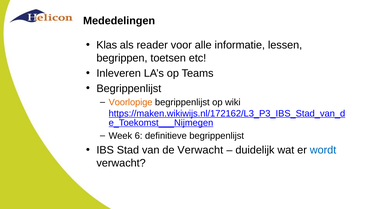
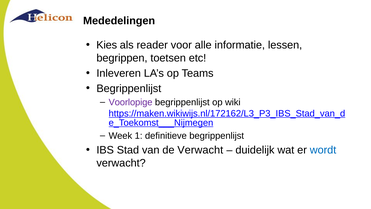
Klas: Klas -> Kies
Voorlopige colour: orange -> purple
6: 6 -> 1
